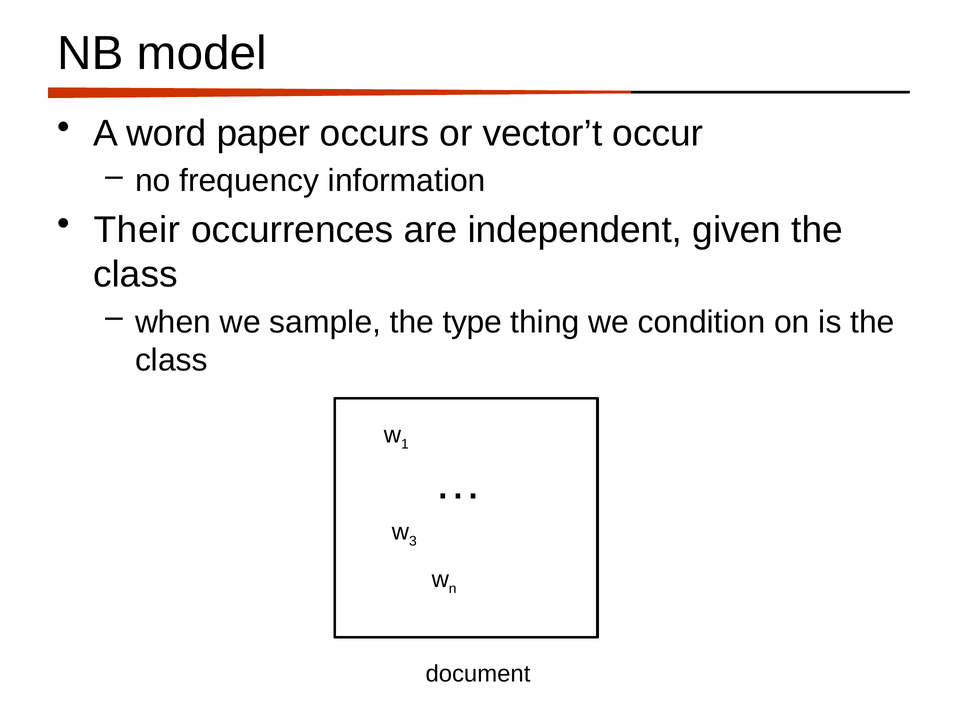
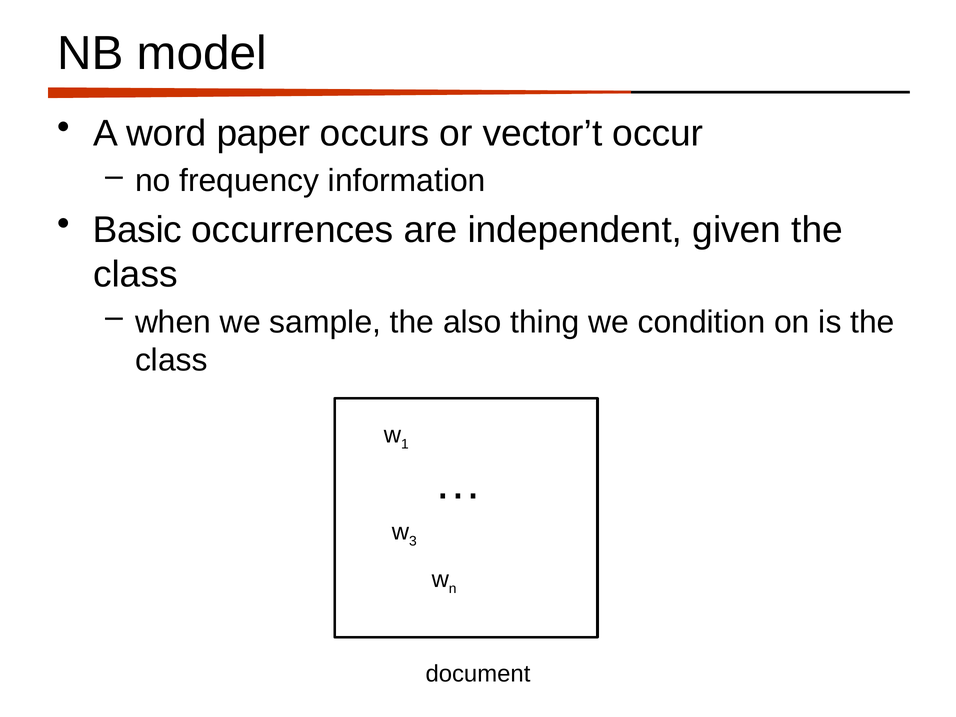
Their: Their -> Basic
type: type -> also
